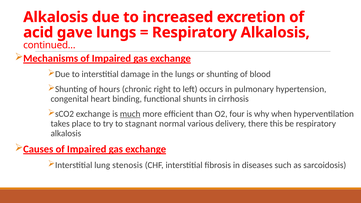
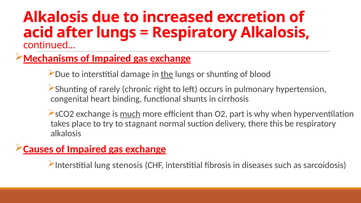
gave: gave -> after
the underline: none -> present
hours: hours -> rarely
four: four -> part
various: various -> suction
